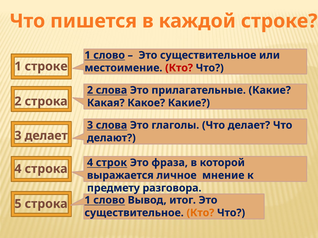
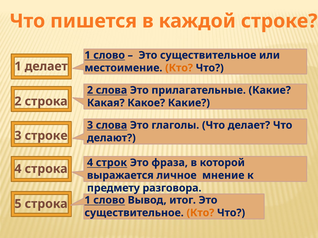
1 строке: строке -> делает
Кто at (179, 68) colour: red -> orange
3 делает: делает -> строке
